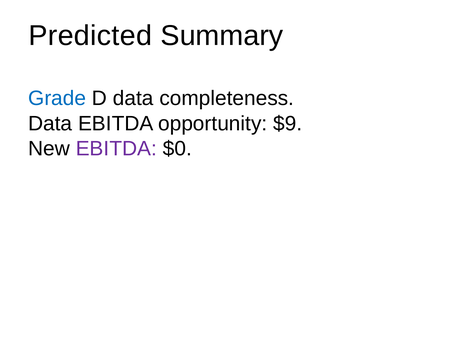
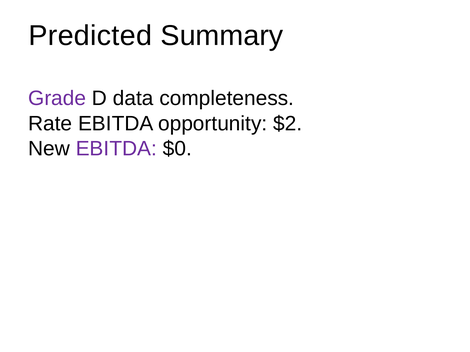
Grade colour: blue -> purple
Data at (50, 124): Data -> Rate
$9: $9 -> $2
